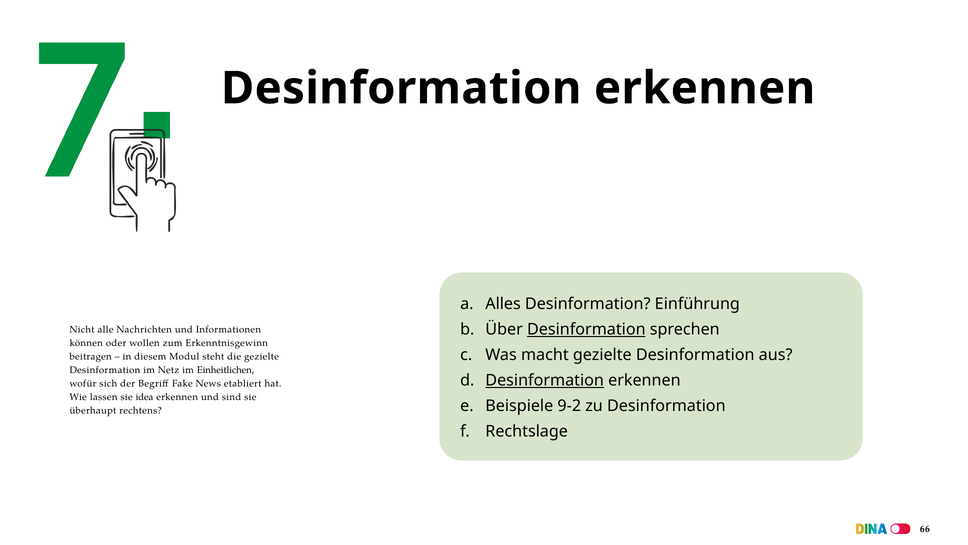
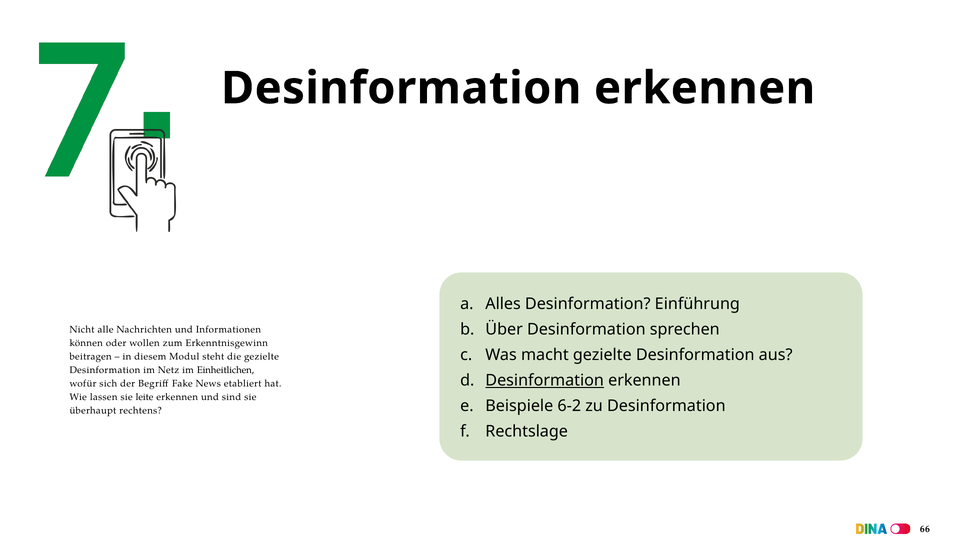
Desinformation at (586, 329) underline: present -> none
idea: idea -> leite
9-2: 9-2 -> 6-2
